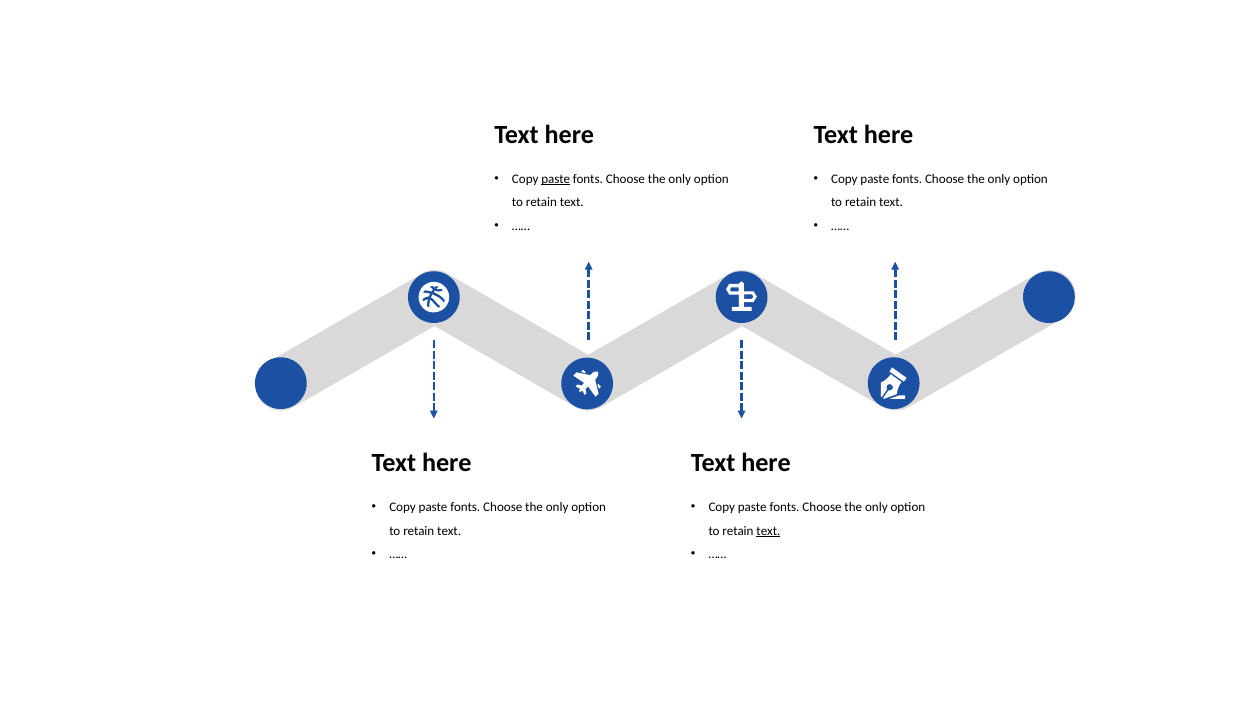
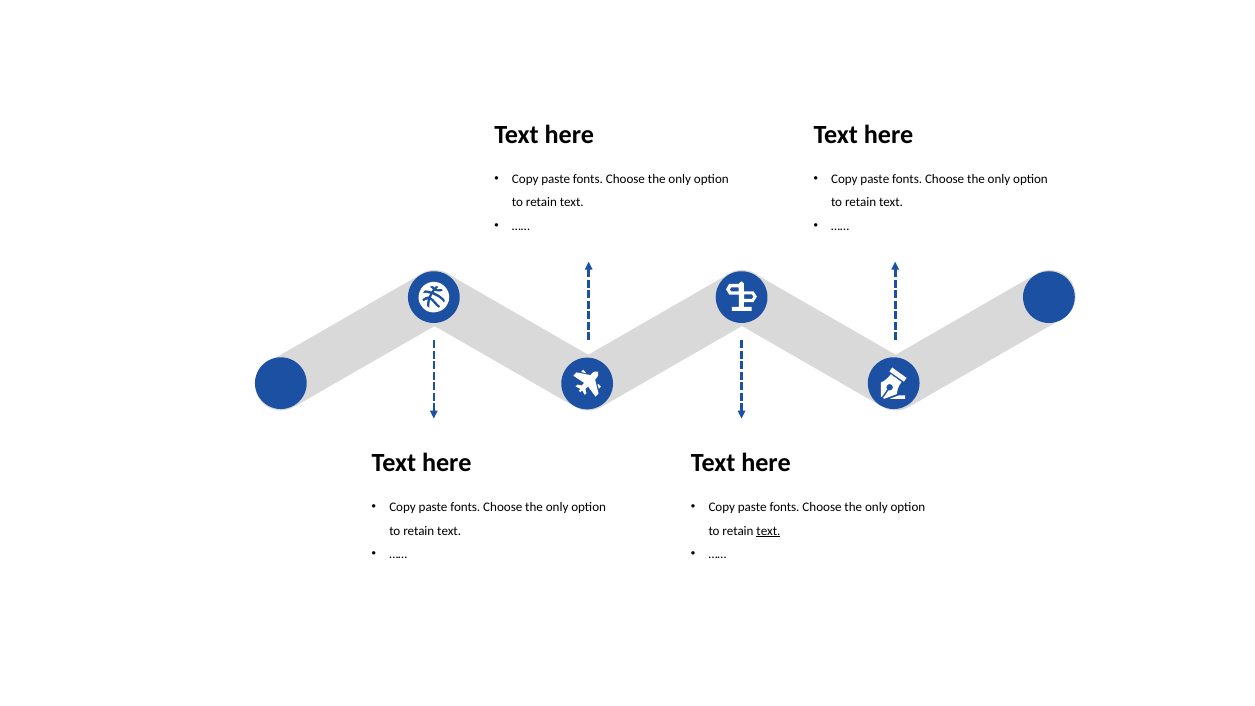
paste at (556, 179) underline: present -> none
